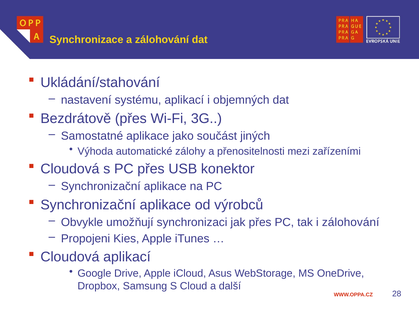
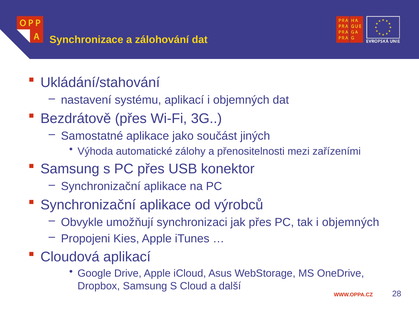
Cloudová at (70, 169): Cloudová -> Samsung
tak i zálohování: zálohování -> objemných
